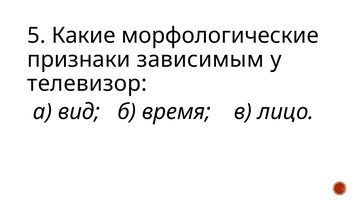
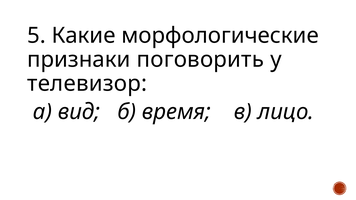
зависимым: зависимым -> поговорить
